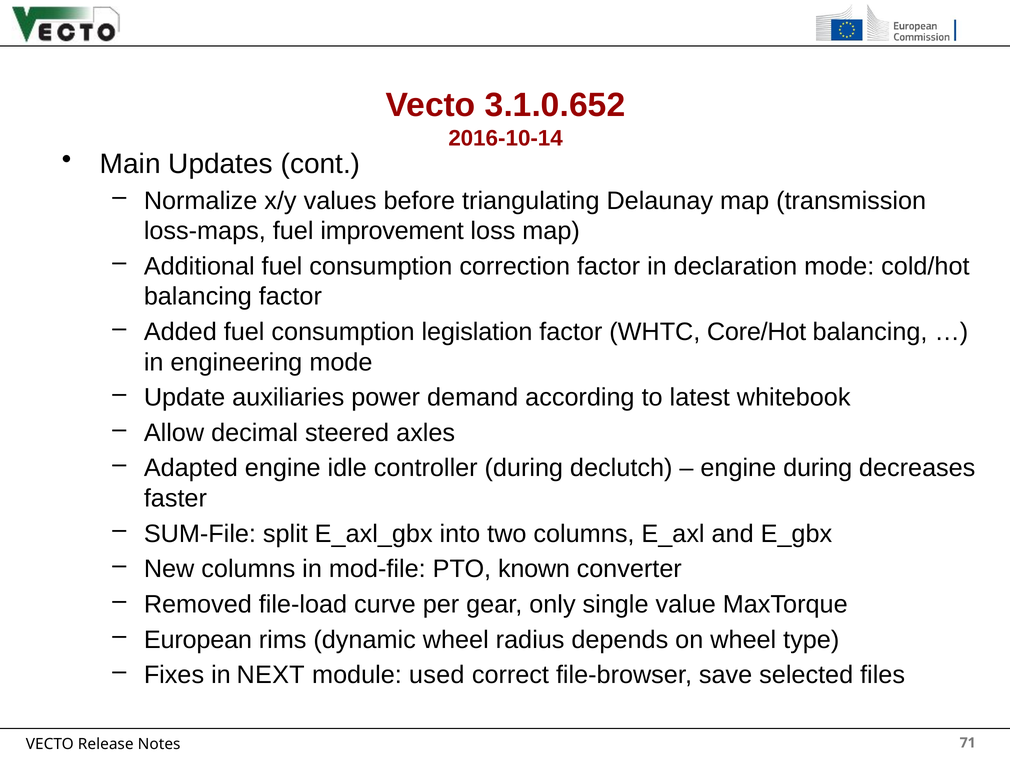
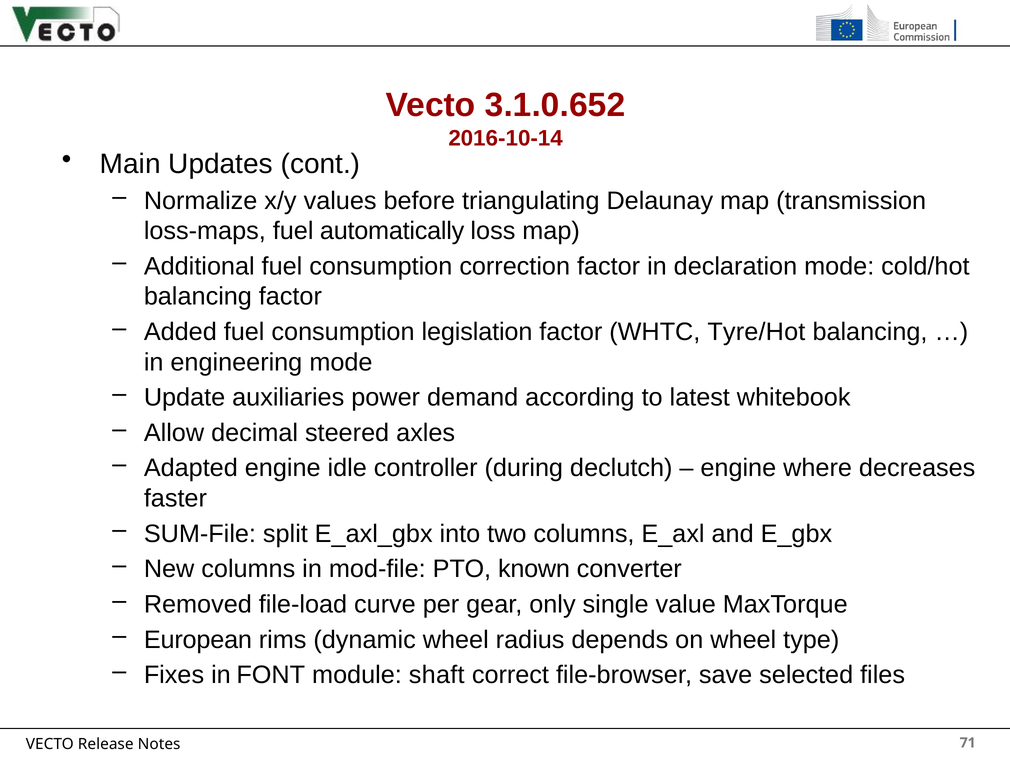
improvement: improvement -> automatically
Core/Hot: Core/Hot -> Tyre/Hot
engine during: during -> where
NEXT: NEXT -> FONT
used: used -> shaft
